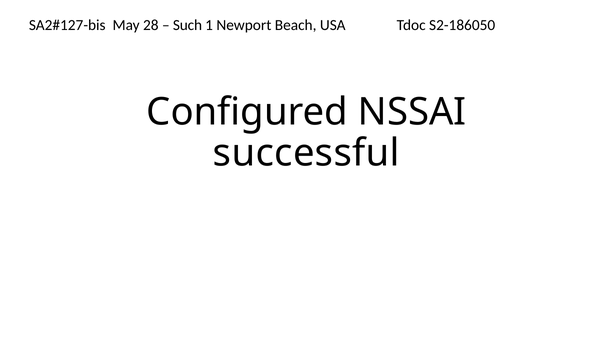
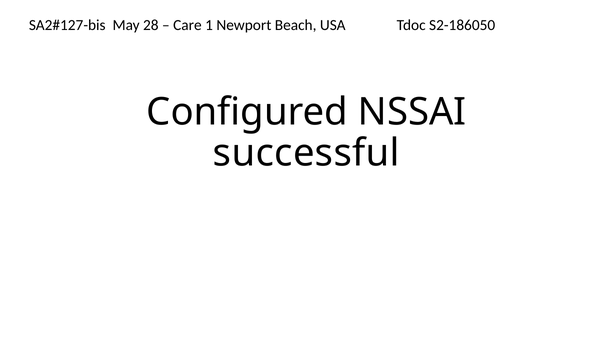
Such: Such -> Care
